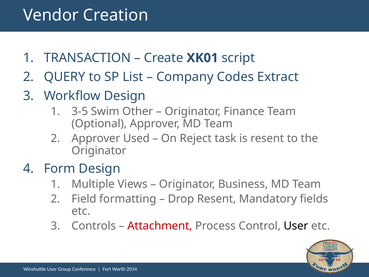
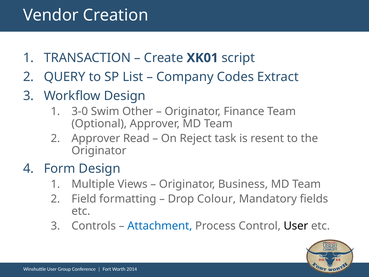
3-5: 3-5 -> 3-0
Used: Used -> Read
Drop Resent: Resent -> Colour
Attachment colour: red -> blue
